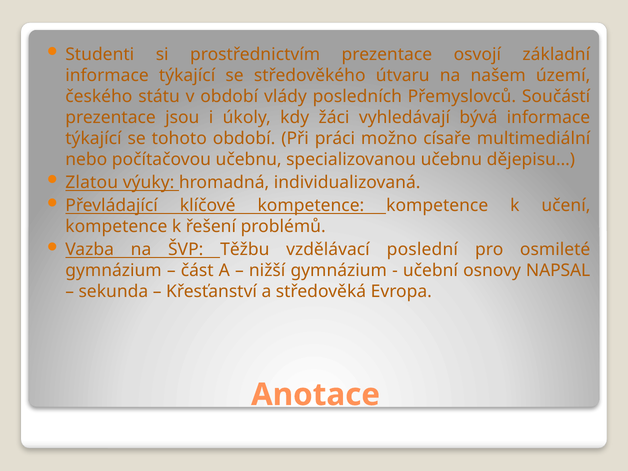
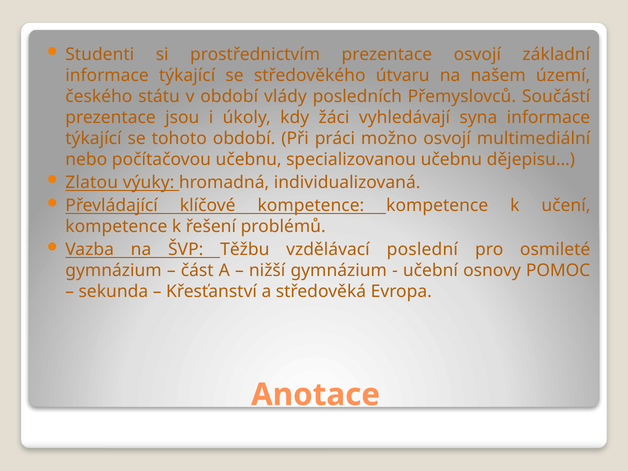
bývá: bývá -> syna
možno císaře: císaře -> osvojí
NAPSAL: NAPSAL -> POMOC
